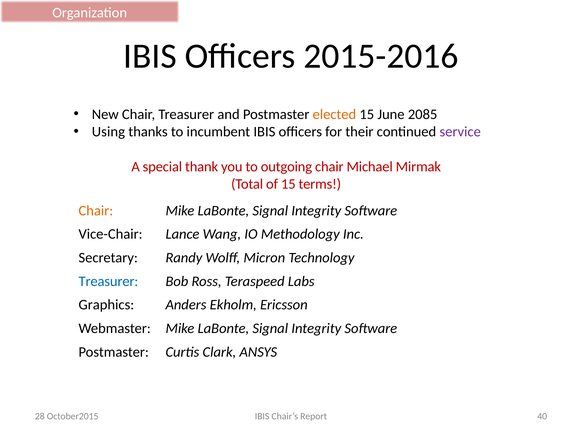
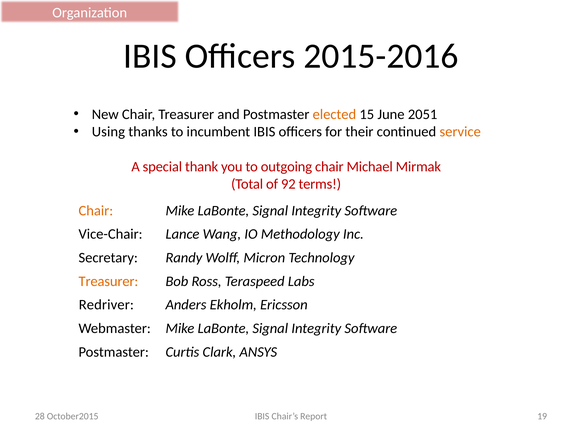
2085: 2085 -> 2051
service colour: purple -> orange
of 15: 15 -> 92
Treasurer at (108, 282) colour: blue -> orange
Graphics: Graphics -> Redriver
40: 40 -> 19
